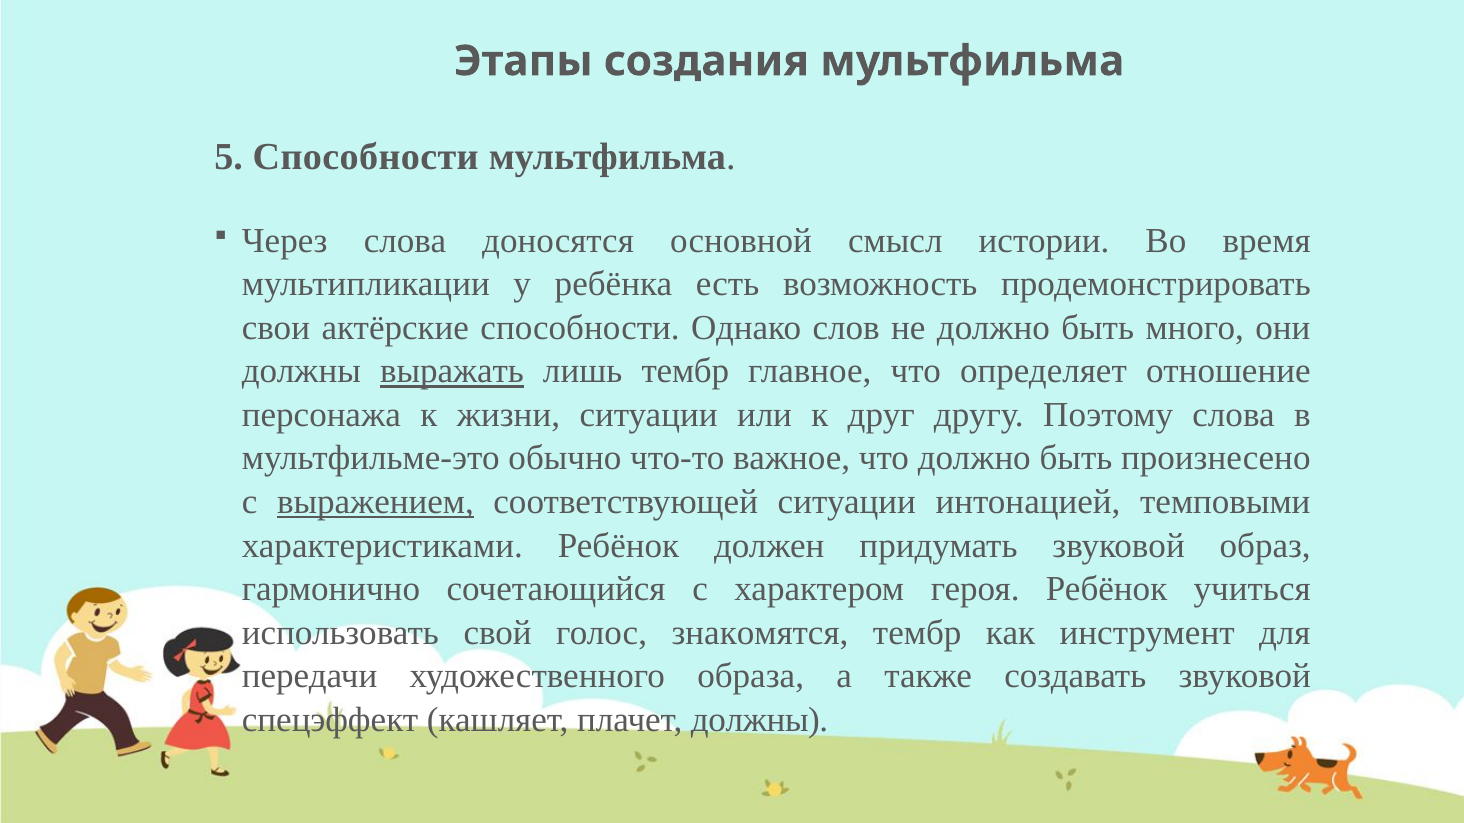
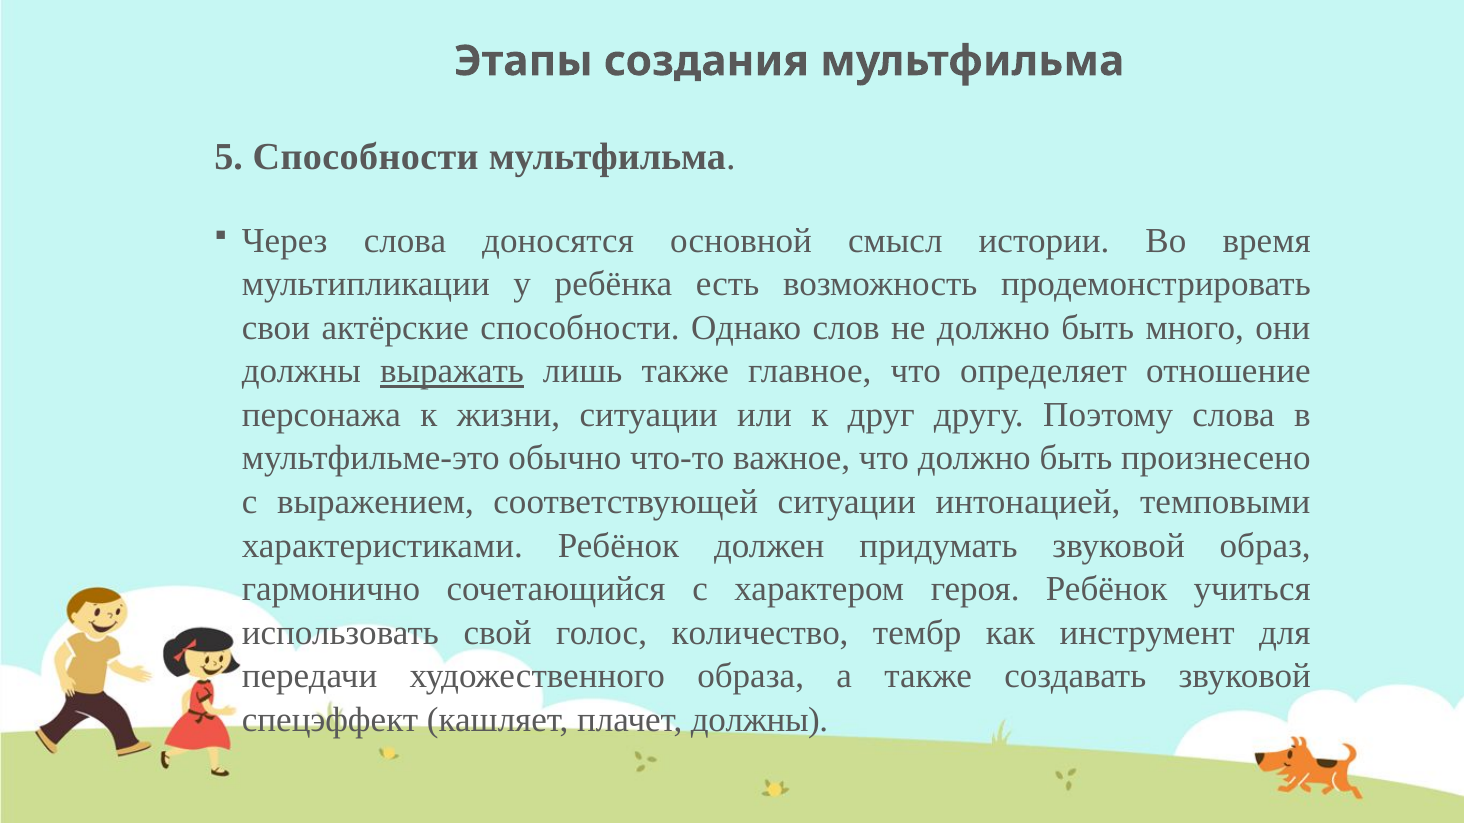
лишь тембр: тембр -> также
выражением underline: present -> none
знакомятся: знакомятся -> количество
